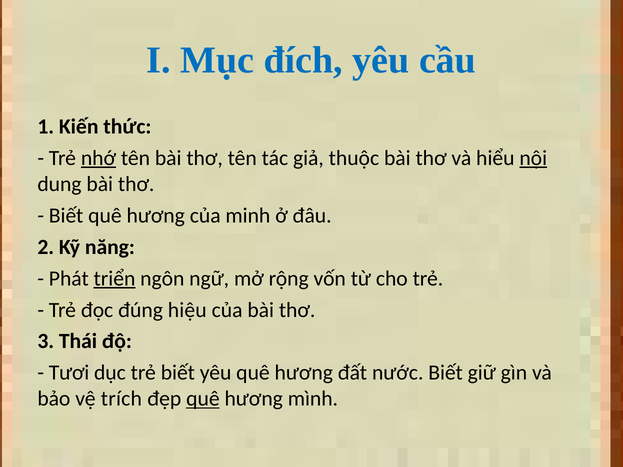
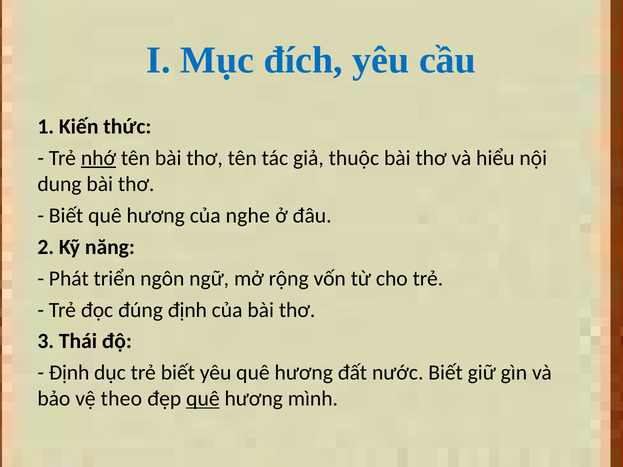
nội underline: present -> none
minh: minh -> nghe
triển underline: present -> none
đúng hiệu: hiệu -> định
Tươi at (69, 373): Tươi -> Định
trích: trích -> theo
